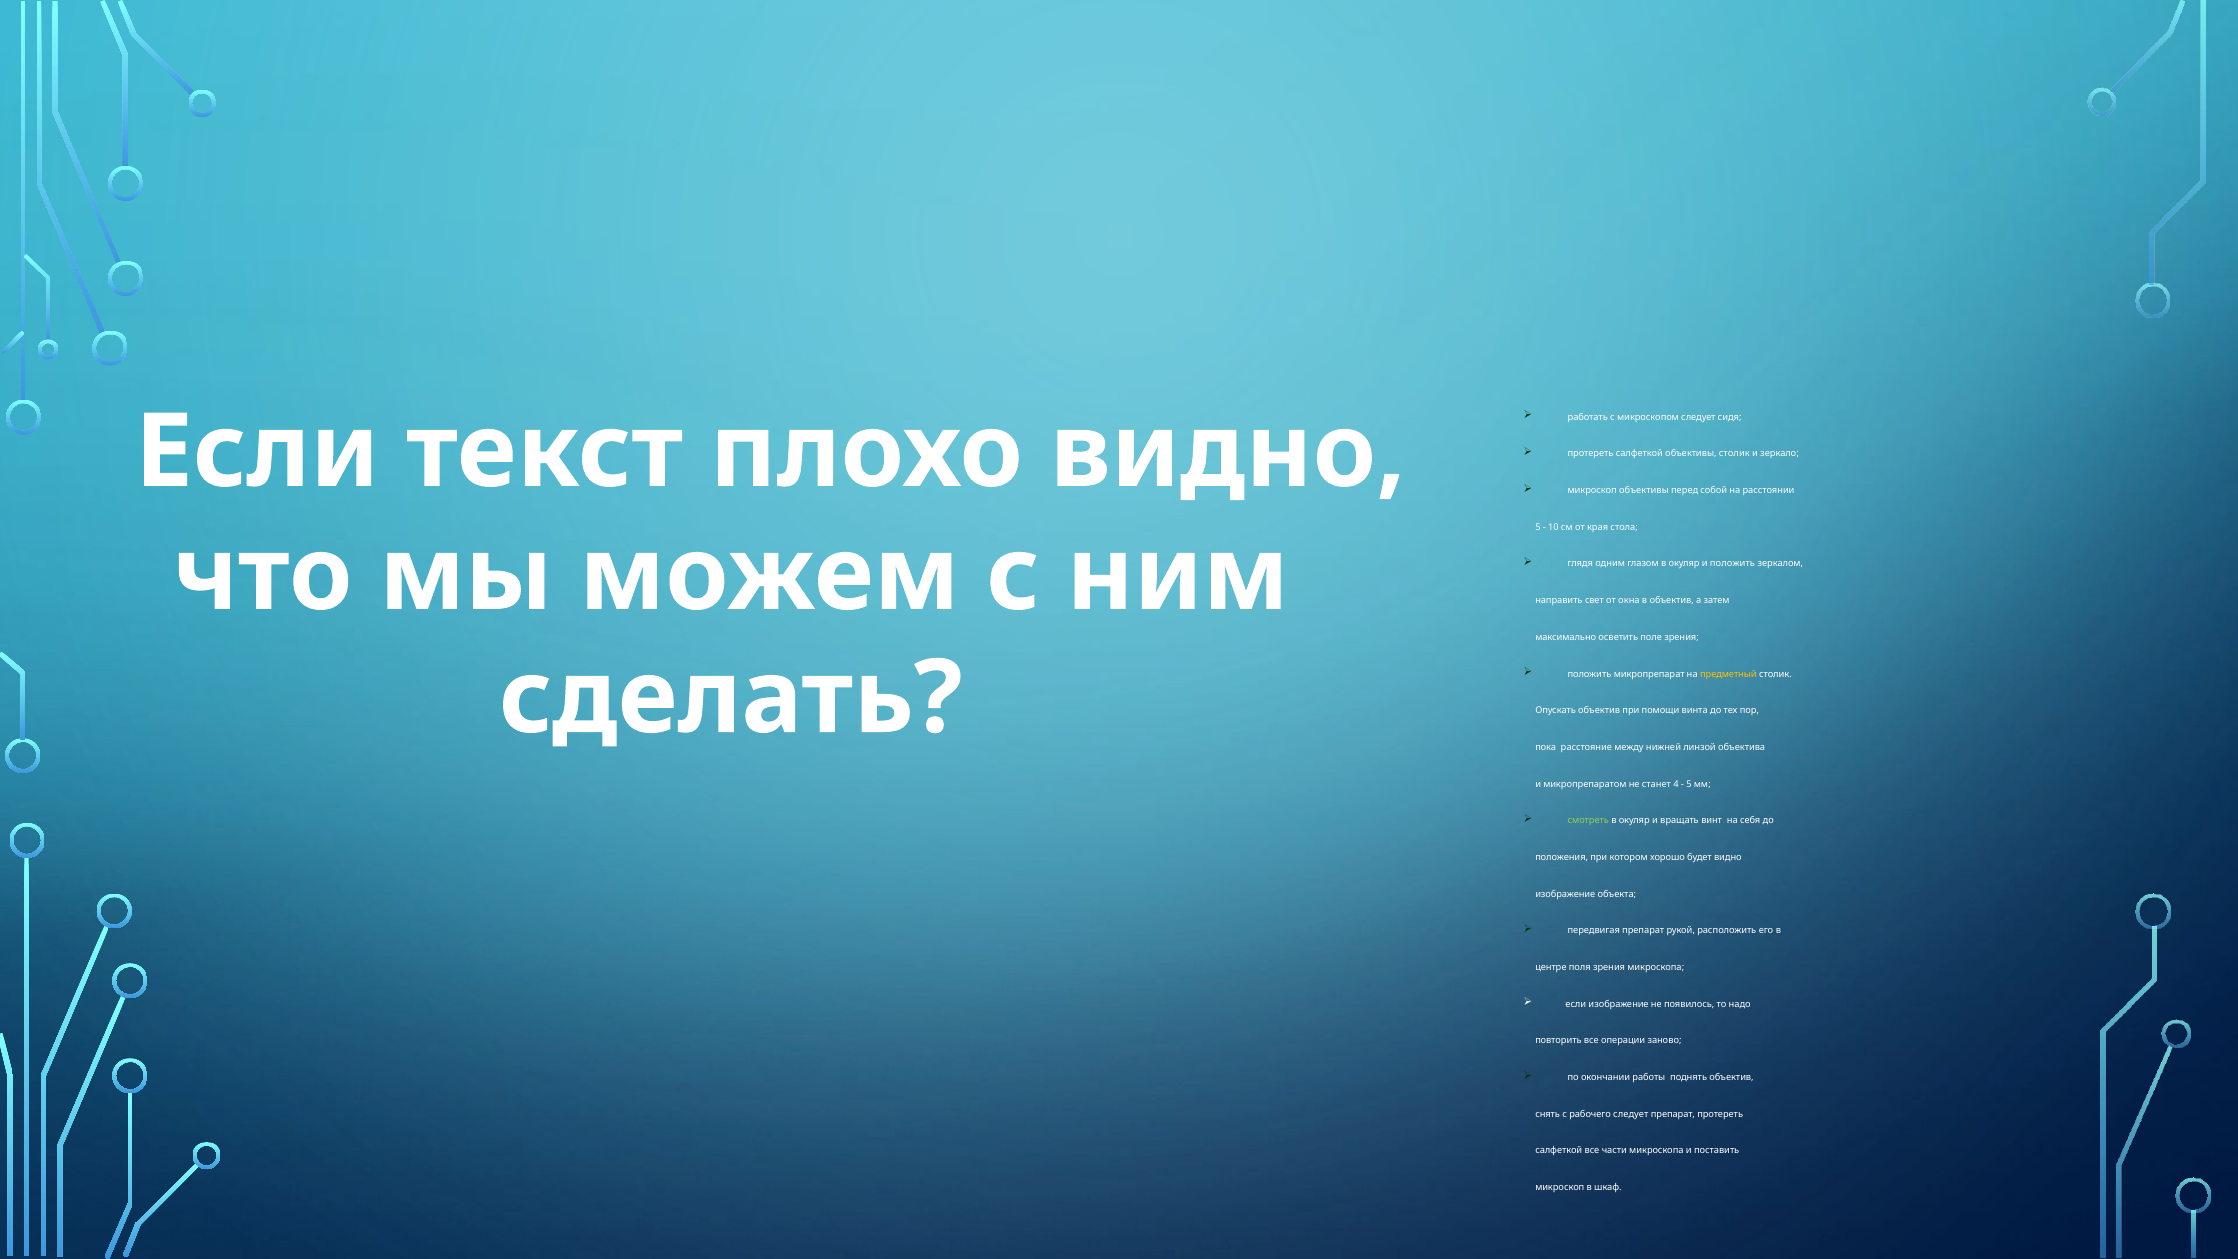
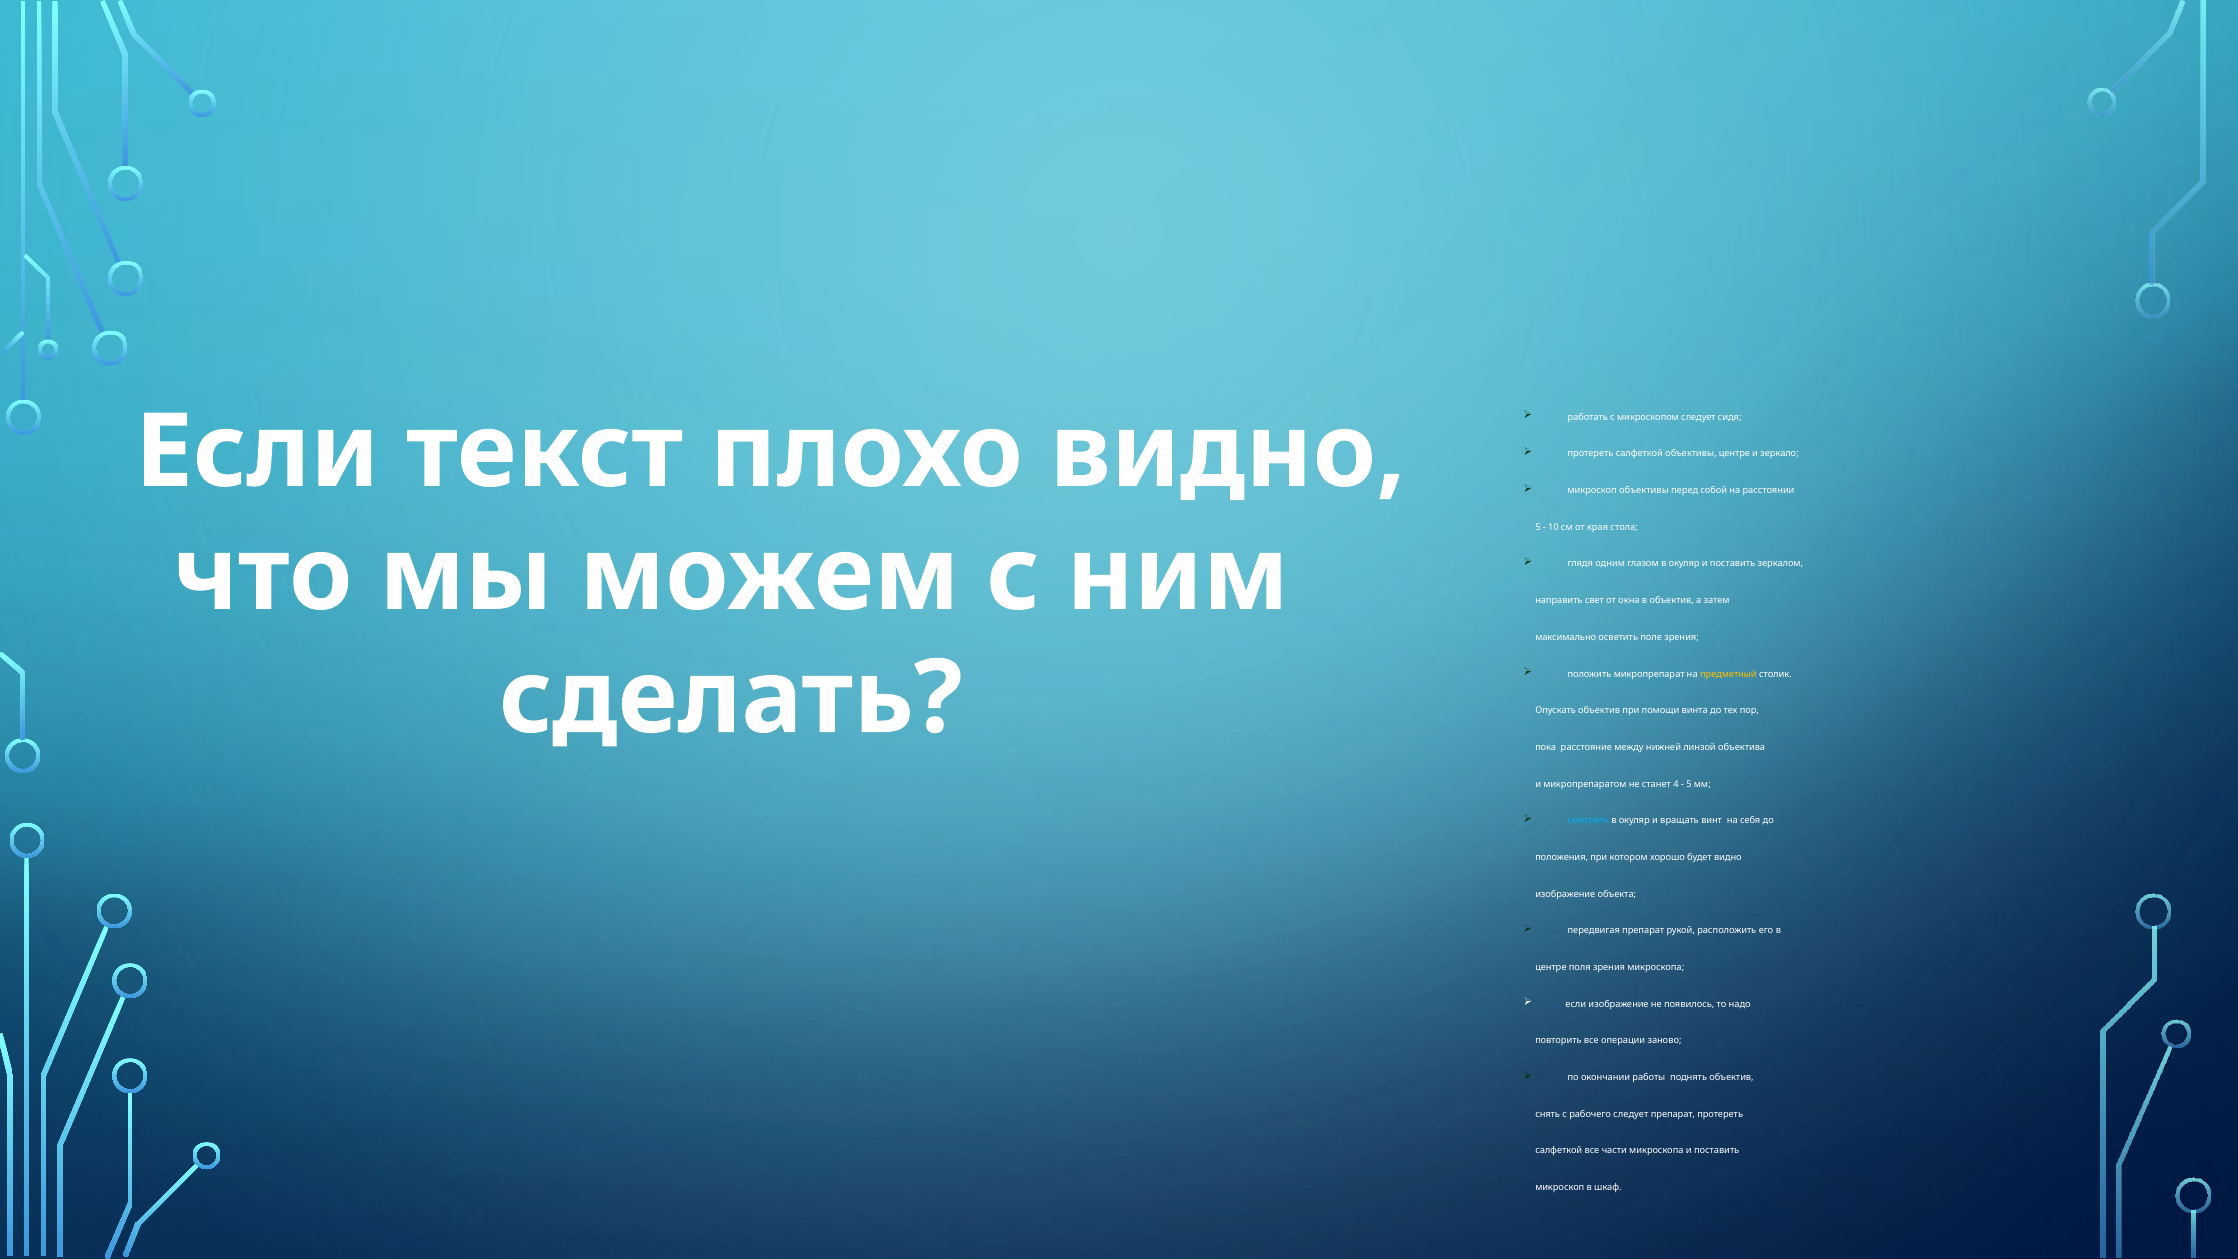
объективы столик: столик -> центре
окуляр и положить: положить -> поставить
смотреть colour: light green -> light blue
